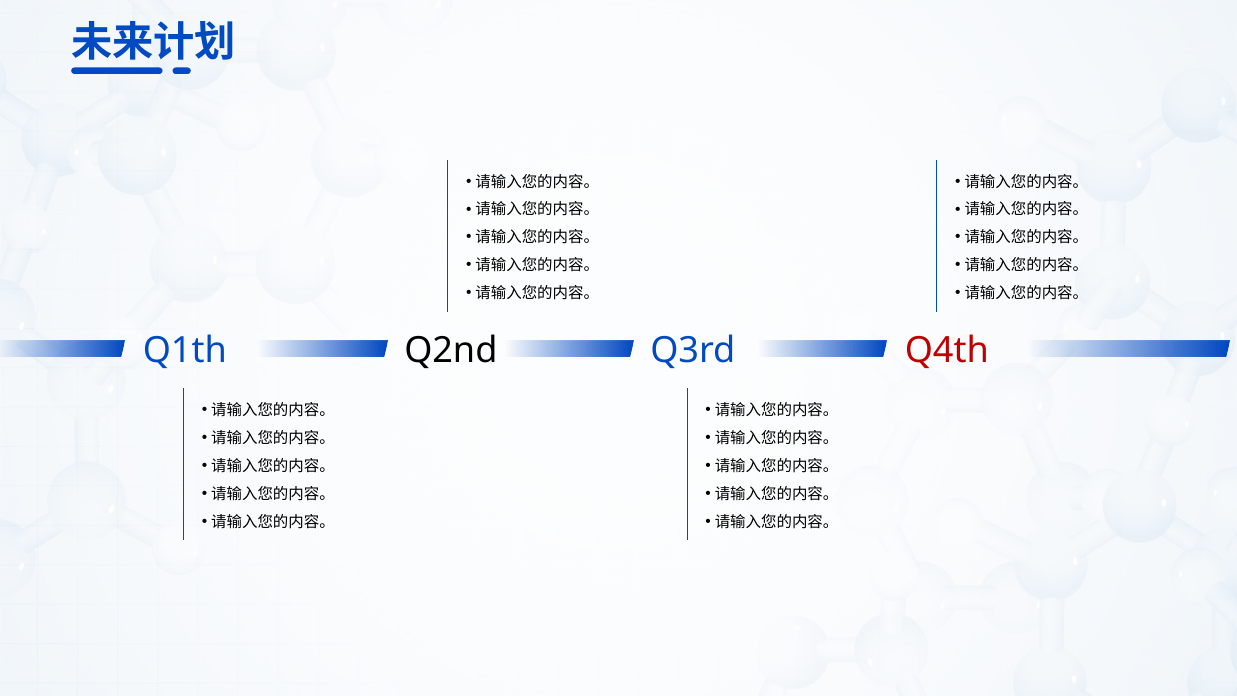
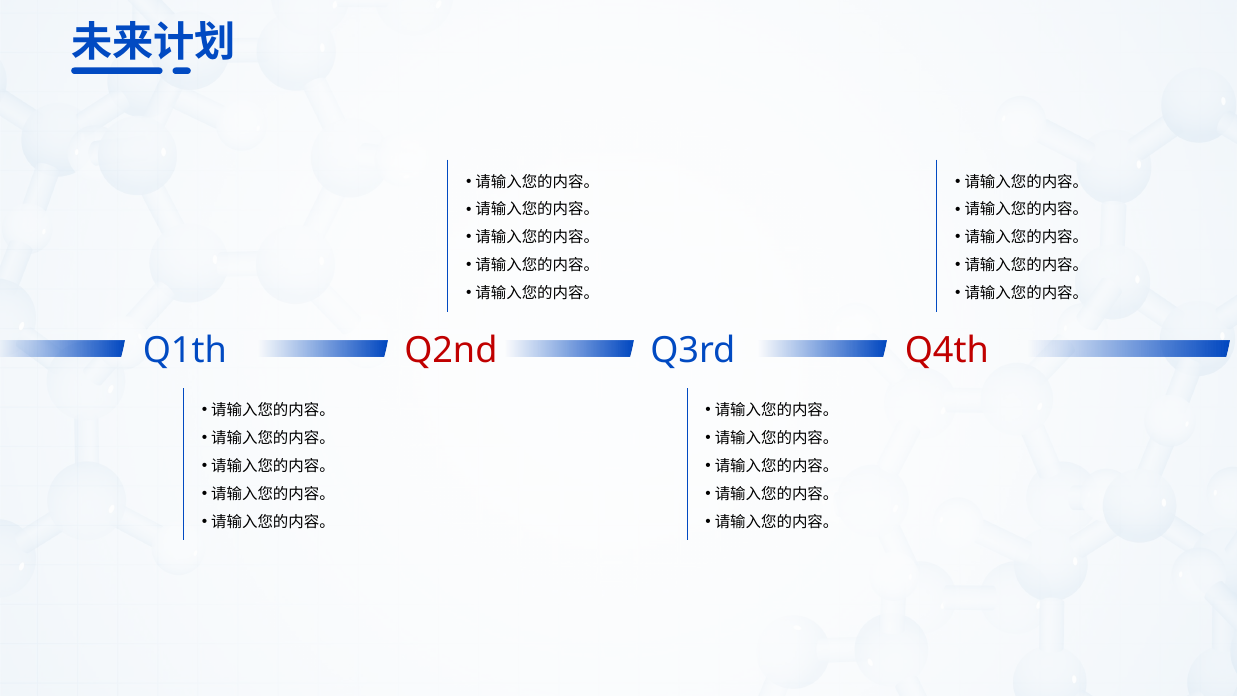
Q2nd colour: black -> red
